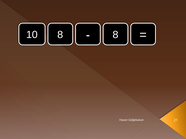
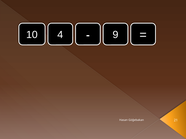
10 8: 8 -> 4
8 at (116, 35): 8 -> 9
